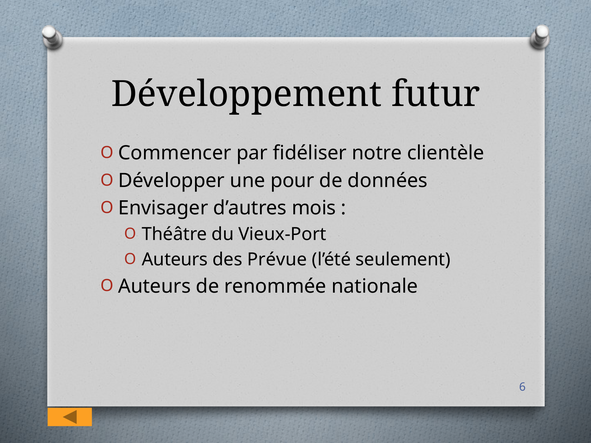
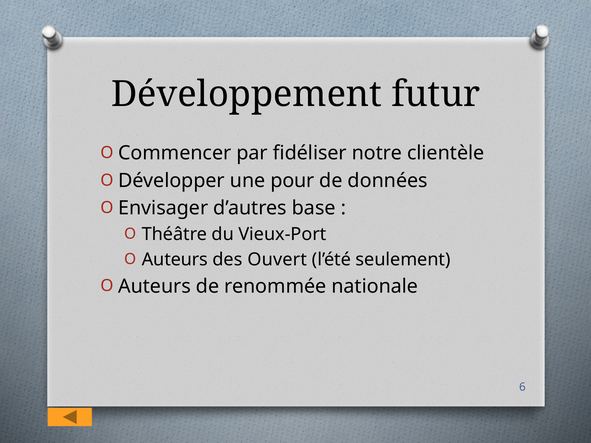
mois: mois -> base
Prévue: Prévue -> Ouvert
